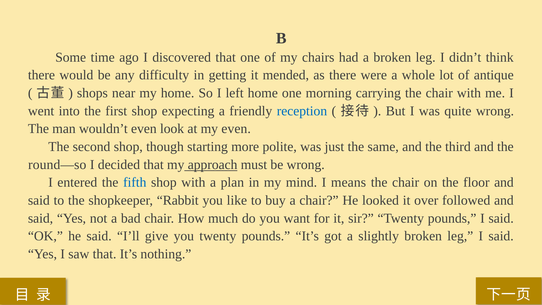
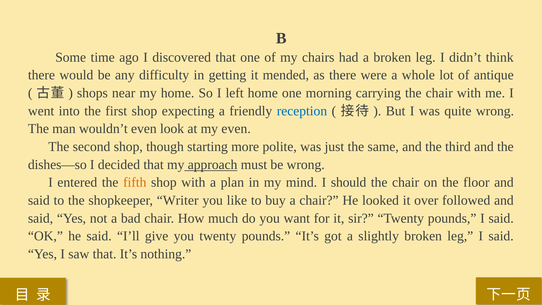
round—so: round—so -> dishes—so
fifth colour: blue -> orange
means: means -> should
Rabbit: Rabbit -> Writer
